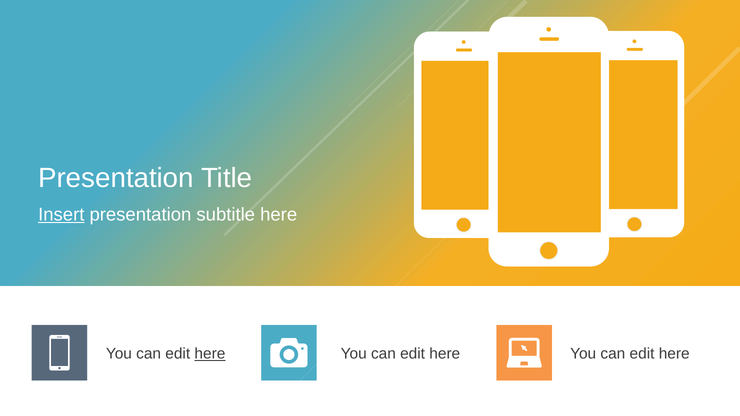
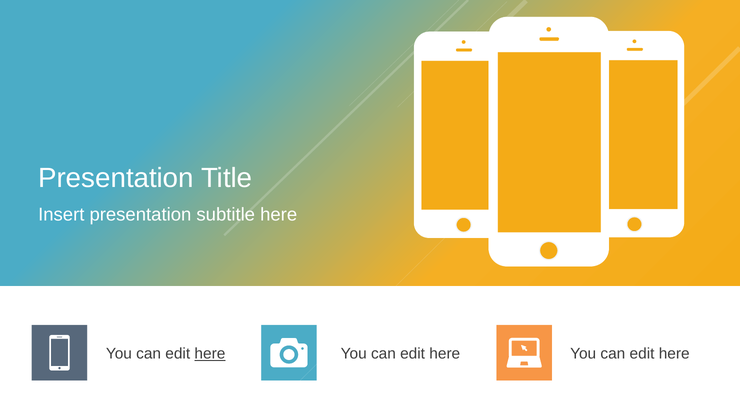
Insert underline: present -> none
